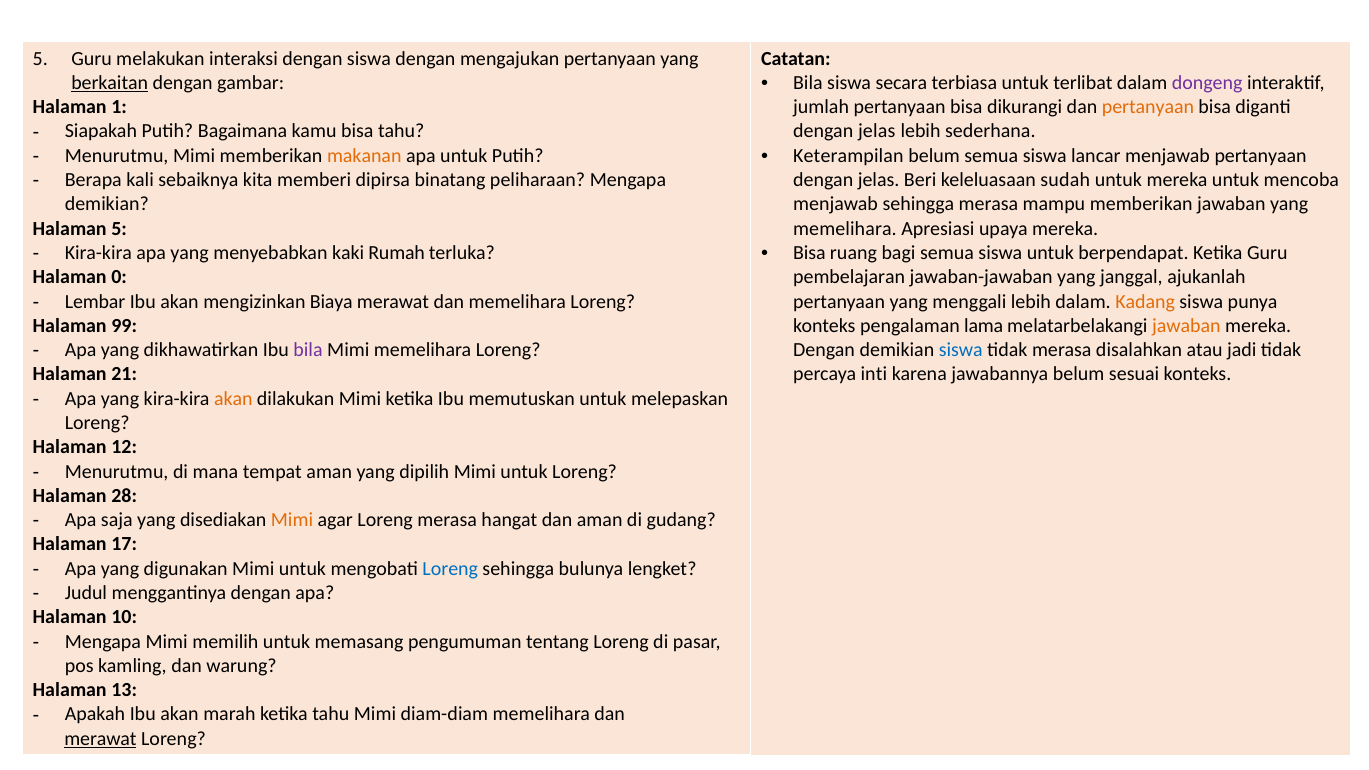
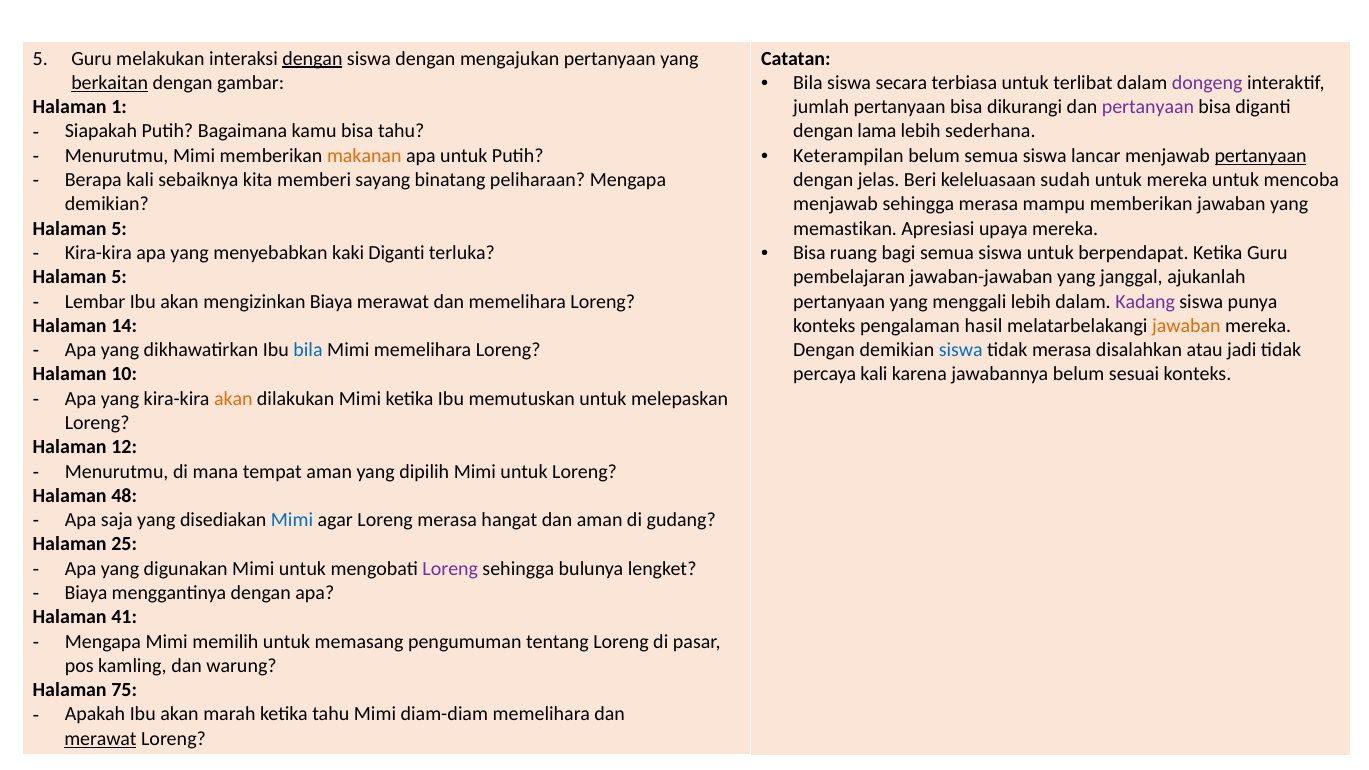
dengan at (312, 58) underline: none -> present
pertanyaan at (1148, 107) colour: orange -> purple
jelas at (877, 131): jelas -> lama
pertanyaan at (1261, 156) underline: none -> present
dipirsa: dipirsa -> sayang
memelihara at (845, 229): memelihara -> memastikan
kaki Rumah: Rumah -> Diganti
0 at (119, 277): 0 -> 5
Kadang colour: orange -> purple
99: 99 -> 14
lama: lama -> hasil
bila at (308, 350) colour: purple -> blue
21: 21 -> 10
percaya inti: inti -> kali
28: 28 -> 48
Mimi at (292, 520) colour: orange -> blue
17: 17 -> 25
Loreng at (450, 569) colour: blue -> purple
Judul at (86, 593): Judul -> Biaya
10: 10 -> 41
13: 13 -> 75
